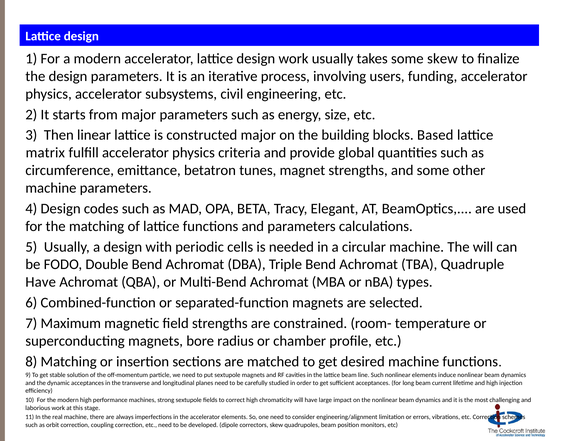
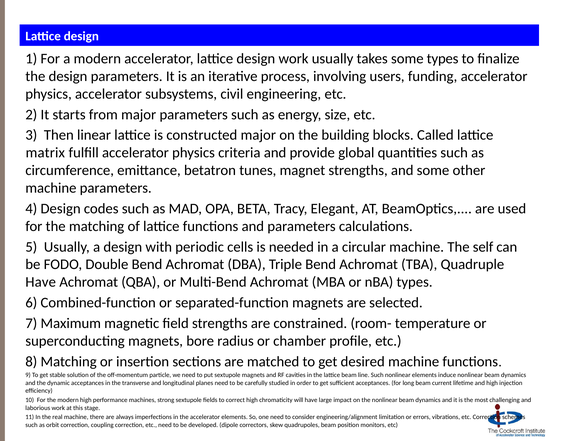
some skew: skew -> types
Based: Based -> Called
The will: will -> self
